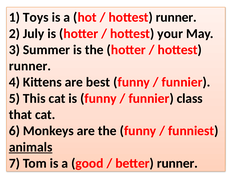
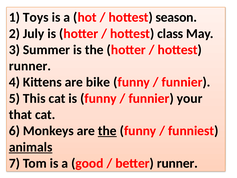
runner at (176, 17): runner -> season
your: your -> class
best: best -> bike
class: class -> your
the at (107, 131) underline: none -> present
